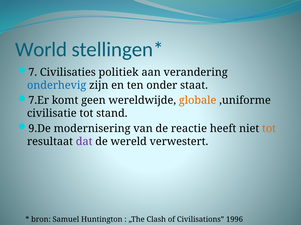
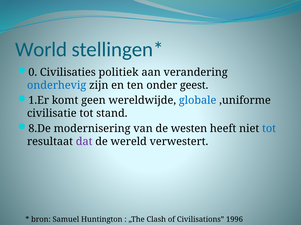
7: 7 -> 0
staat: staat -> geest
7.Er: 7.Er -> 1.Er
globale colour: orange -> blue
9.De: 9.De -> 8.De
reactie: reactie -> westen
tot at (269, 129) colour: orange -> blue
